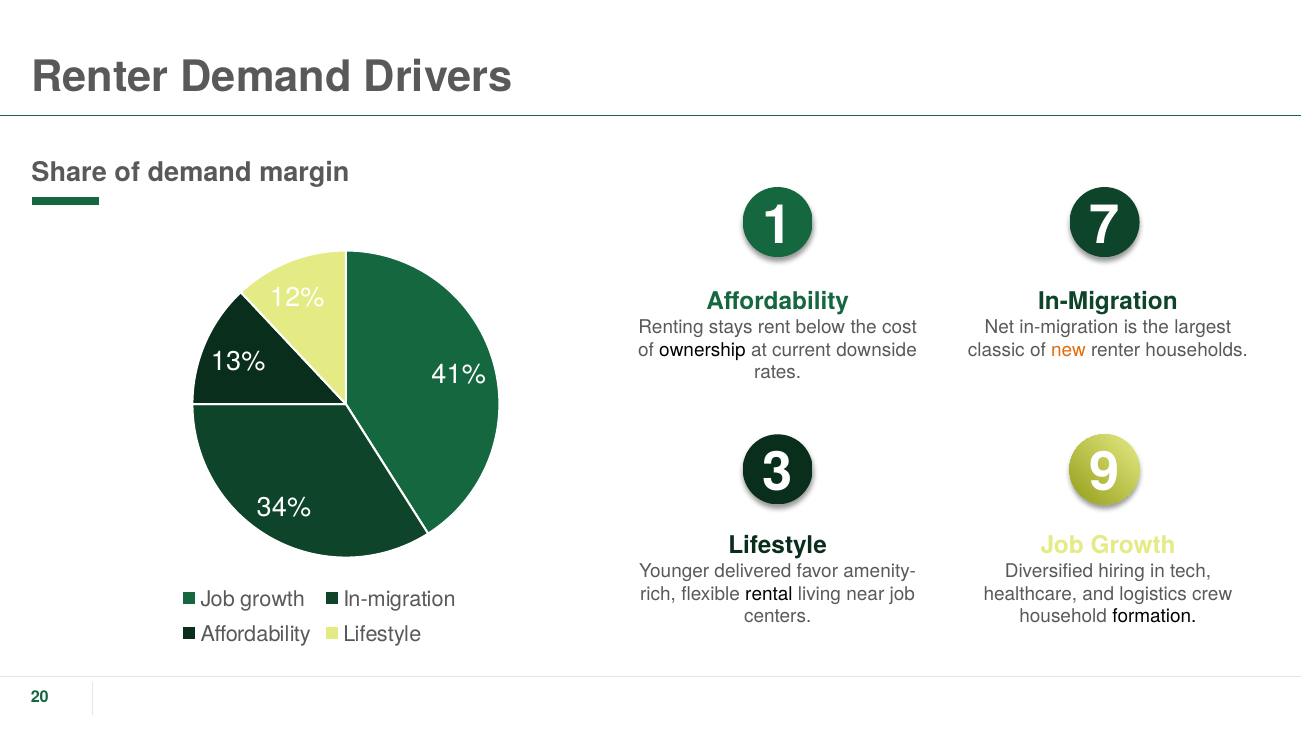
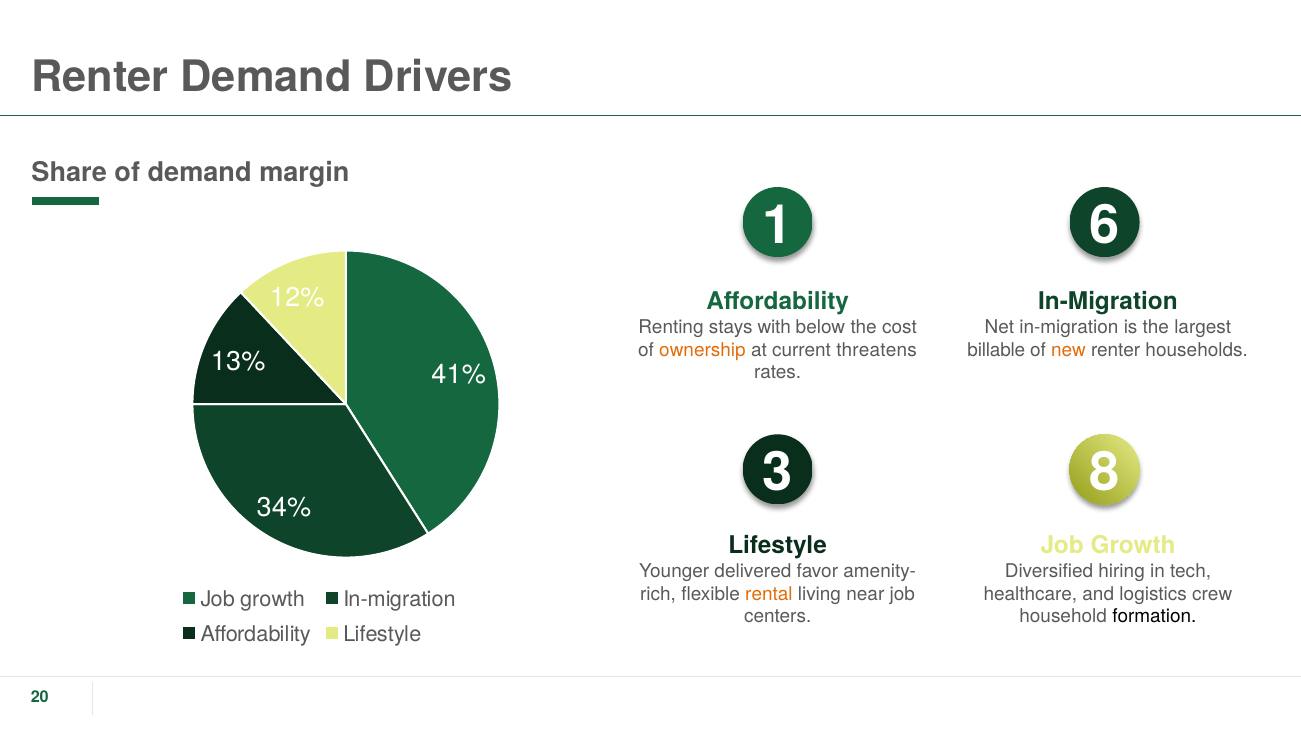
7: 7 -> 6
rent: rent -> with
classic: classic -> billable
ownership colour: black -> orange
downside: downside -> threatens
9: 9 -> 8
rental colour: black -> orange
